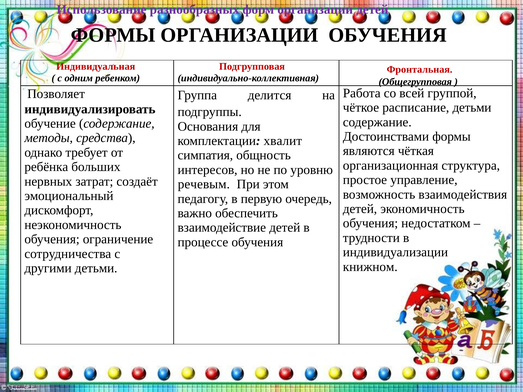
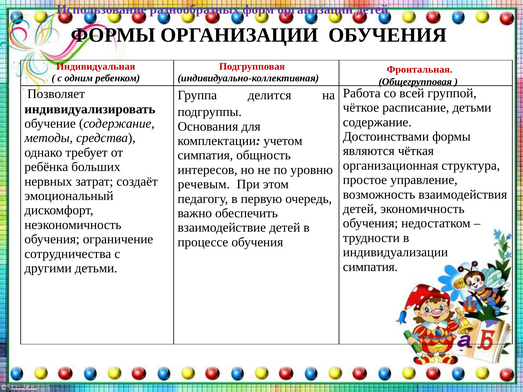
хвалит: хвалит -> учетом
книжном at (370, 267): книжном -> симпатия
